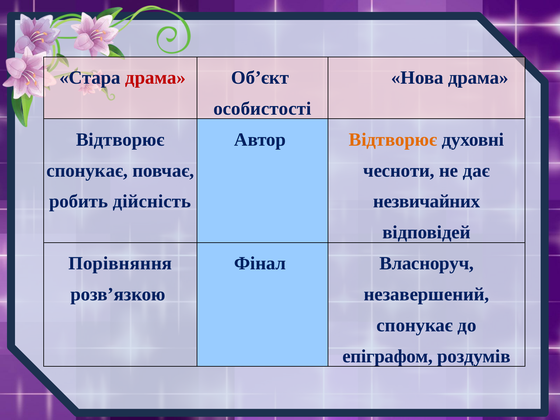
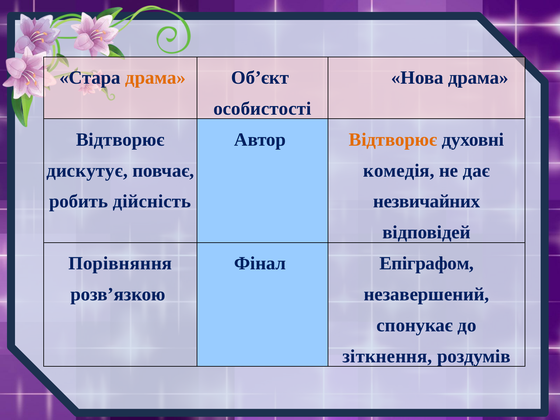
драма at (155, 78) colour: red -> orange
спонукає at (87, 171): спонукає -> дискутує
чесноти: чесноти -> комедія
Власноруч: Власноруч -> Епіграфом
епіграфом: епіграфом -> зіткнення
